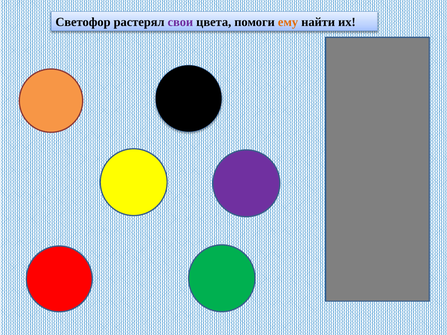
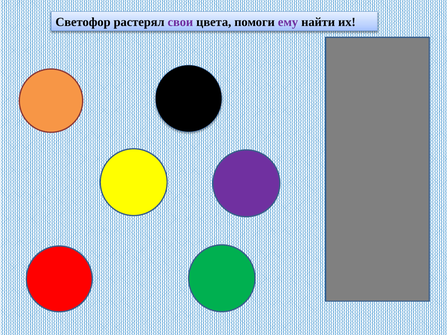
ему colour: orange -> purple
